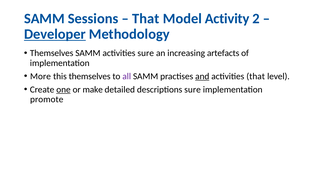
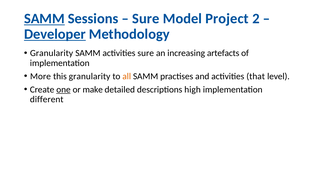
SAMM at (44, 19) underline: none -> present
That at (146, 19): That -> Sure
Activity: Activity -> Project
Themselves at (52, 53): Themselves -> Granularity
this themselves: themselves -> granularity
all colour: purple -> orange
and underline: present -> none
descriptions sure: sure -> high
promote: promote -> different
